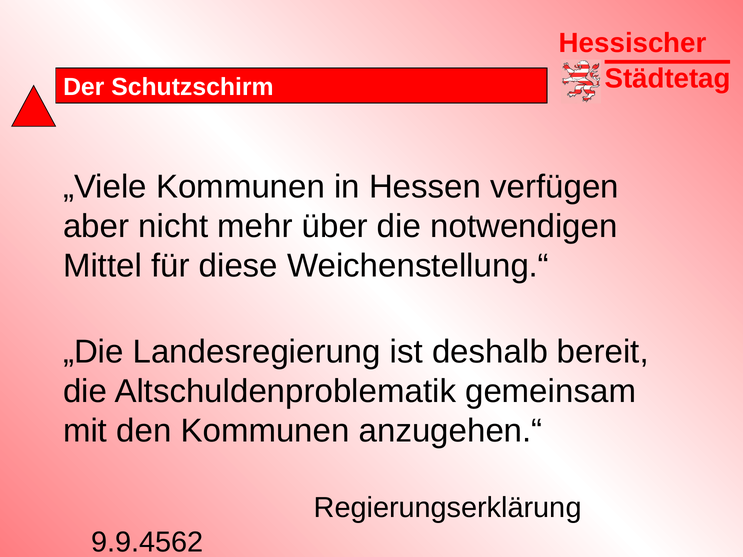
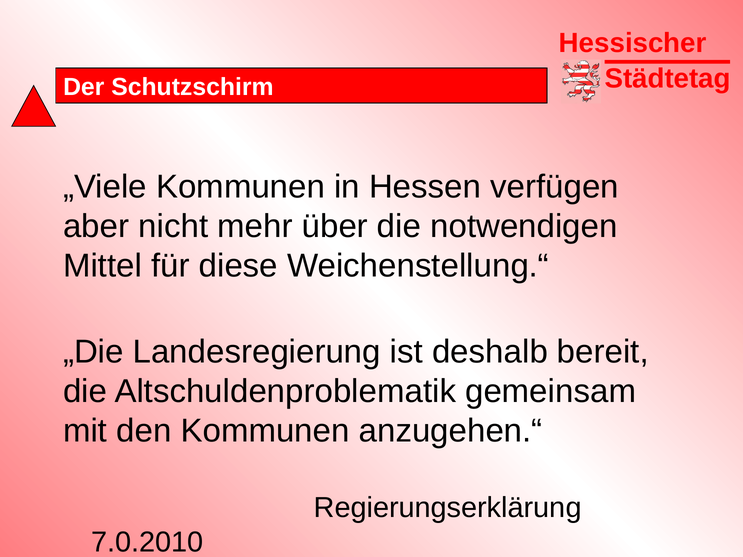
9.9.4562: 9.9.4562 -> 7.0.2010
